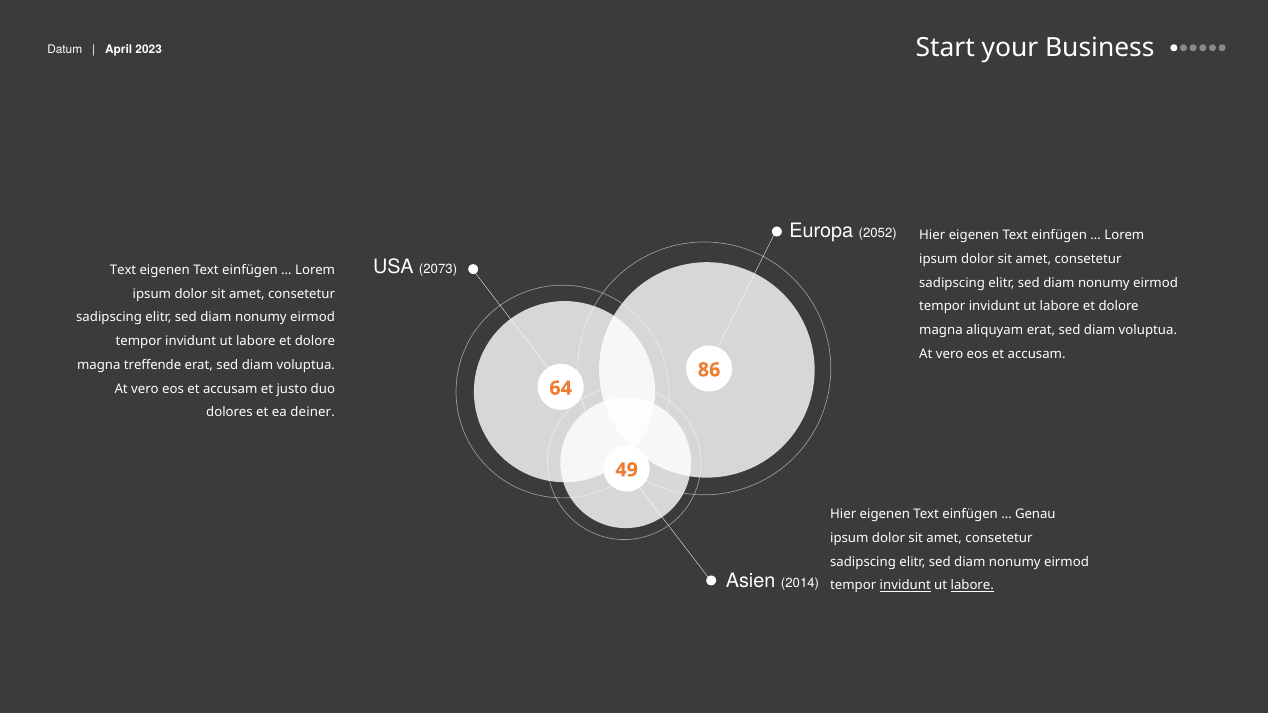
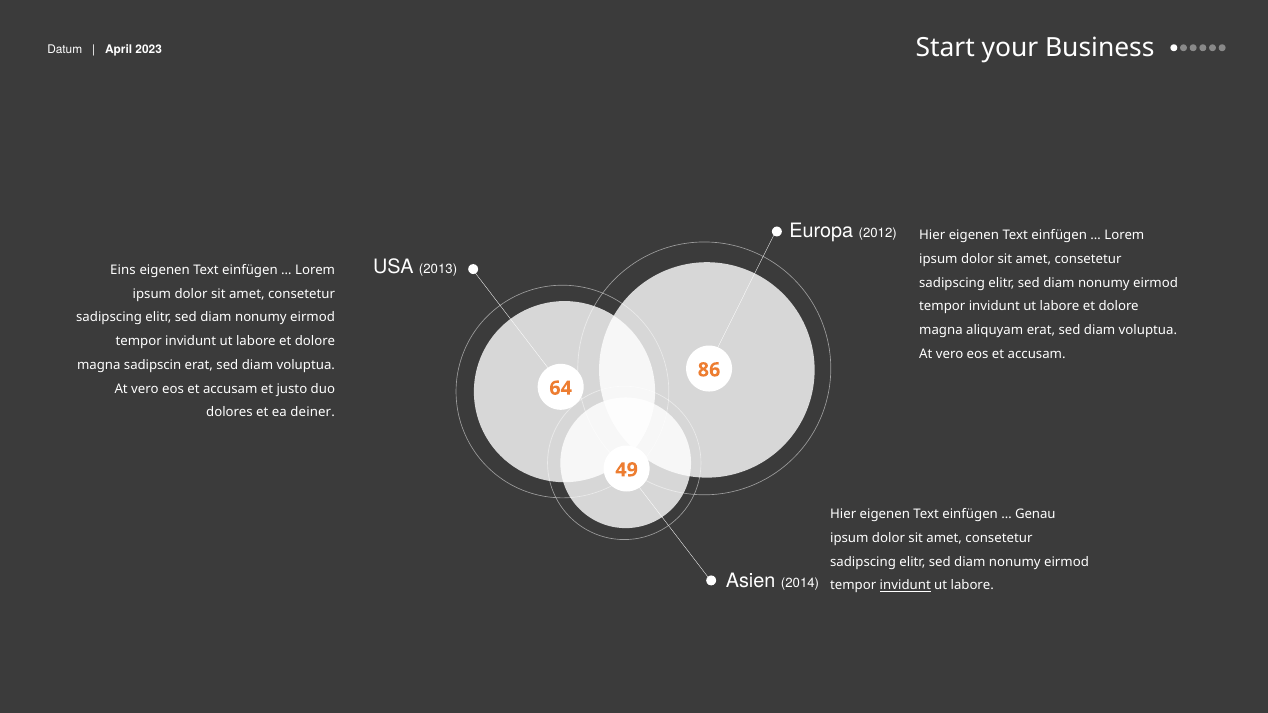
2052: 2052 -> 2012
2073: 2073 -> 2013
Text at (123, 270): Text -> Eins
treffende: treffende -> sadipscin
labore at (972, 586) underline: present -> none
